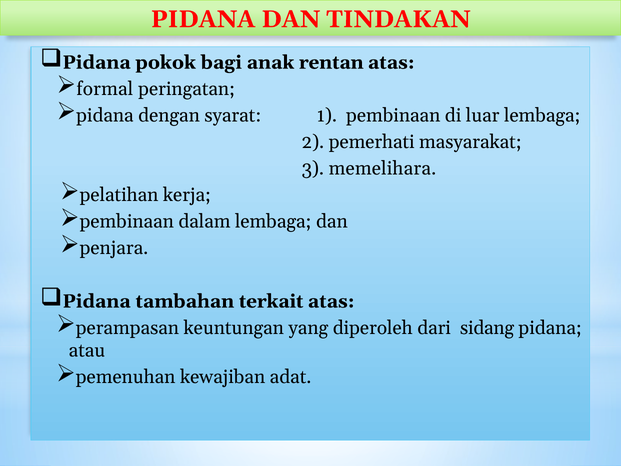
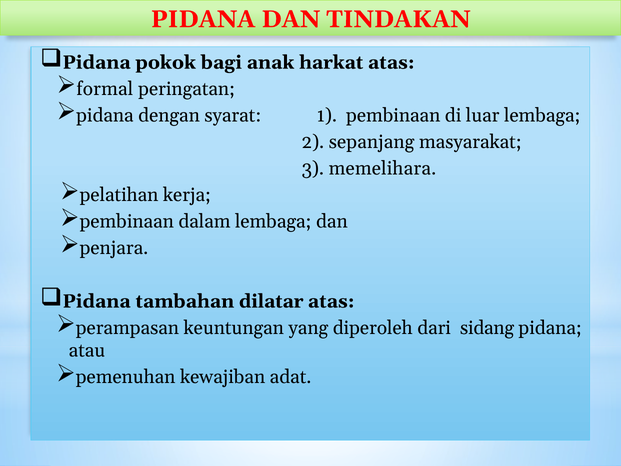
rentan: rentan -> harkat
pemerhati: pemerhati -> sepanjang
terkait: terkait -> dilatar
